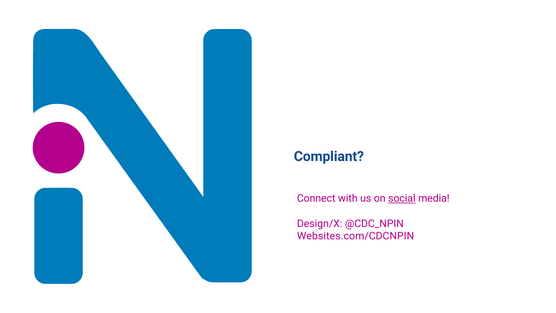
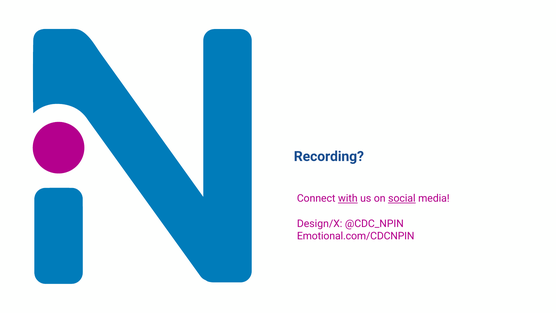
Compliant: Compliant -> Recording
with underline: none -> present
Websites.com/CDCNPIN: Websites.com/CDCNPIN -> Emotional.com/CDCNPIN
